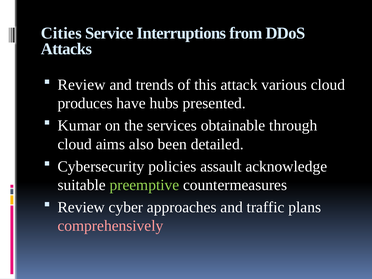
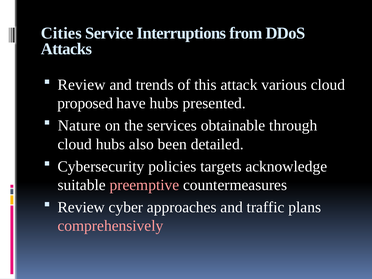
produces: produces -> proposed
Kumar: Kumar -> Nature
cloud aims: aims -> hubs
assault: assault -> targets
preemptive colour: light green -> pink
